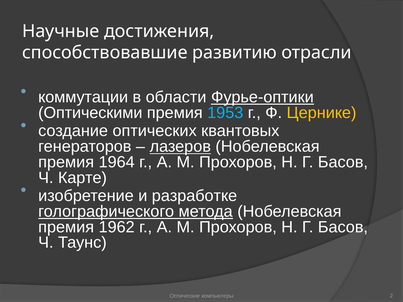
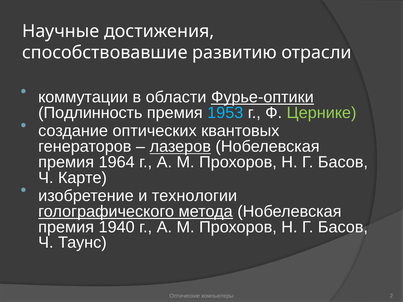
Оптическими: Оптическими -> Подлинность
Цернике colour: yellow -> light green
разработке: разработке -> технологии
1962: 1962 -> 1940
